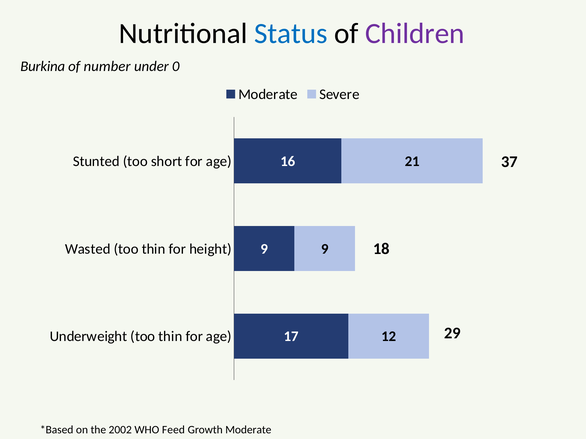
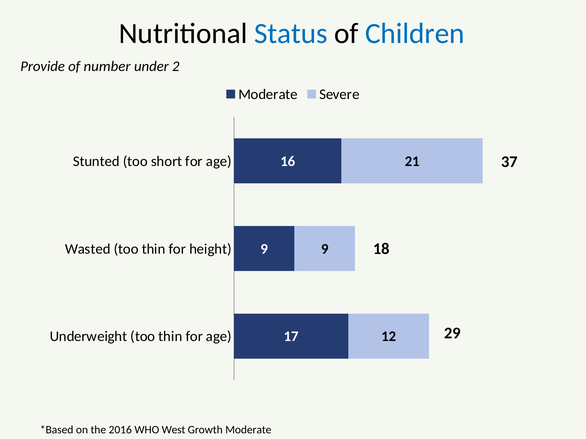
Children colour: purple -> blue
Burkina: Burkina -> Provide
0: 0 -> 2
2002: 2002 -> 2016
Feed: Feed -> West
